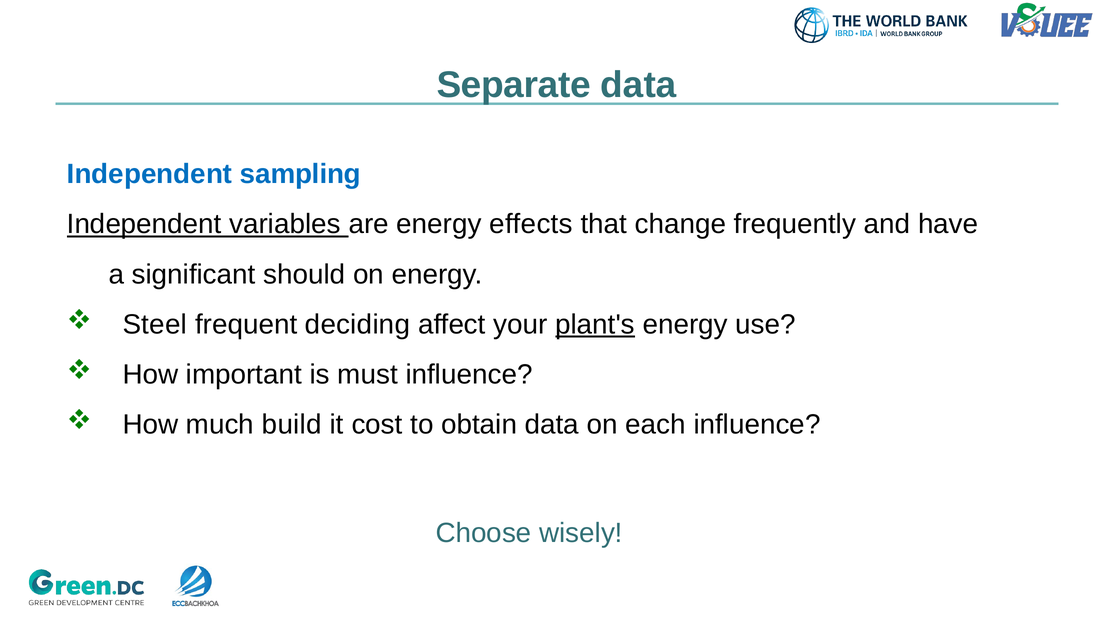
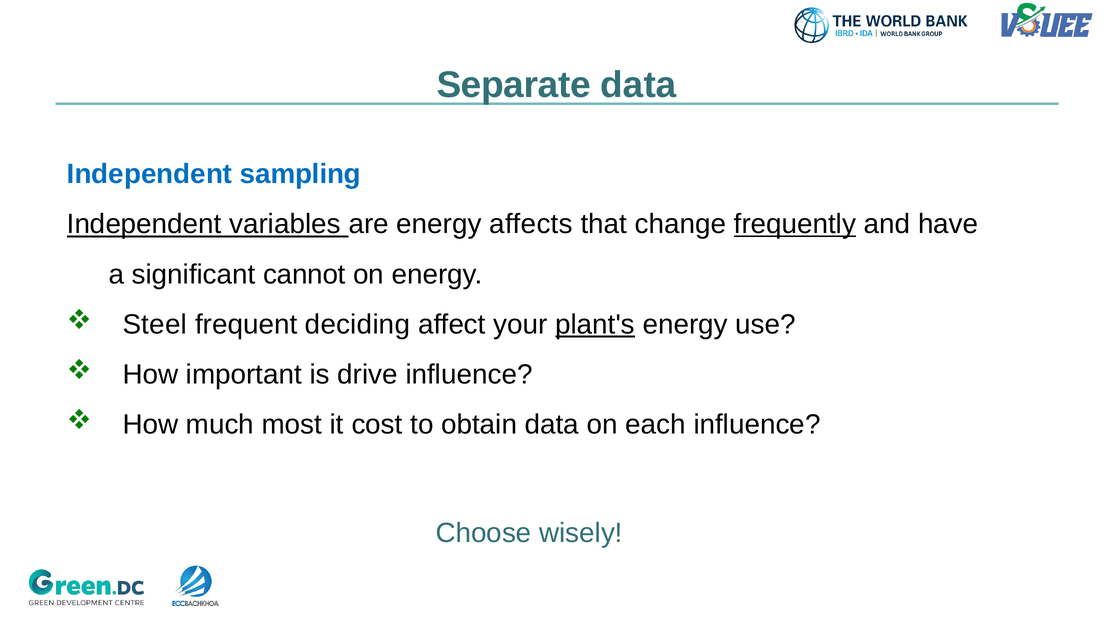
effects: effects -> affects
frequently underline: none -> present
should: should -> cannot
must: must -> drive
build: build -> most
